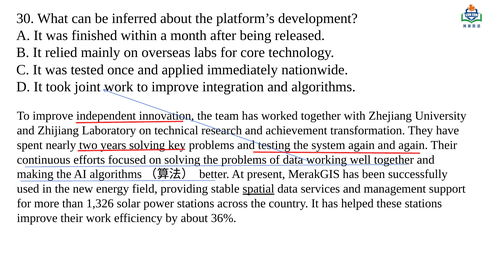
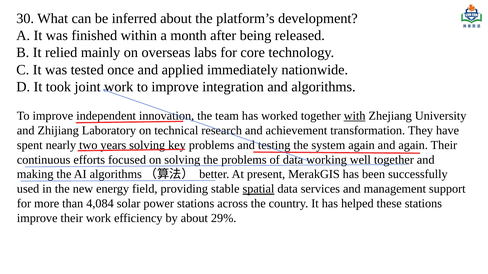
with underline: none -> present
1,326: 1,326 -> 4,084
36%: 36% -> 29%
